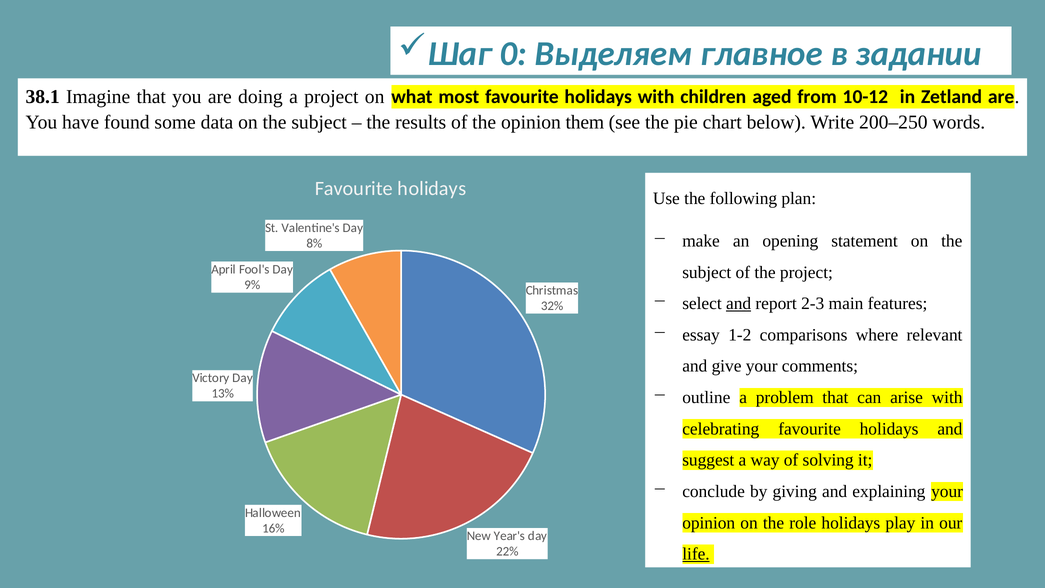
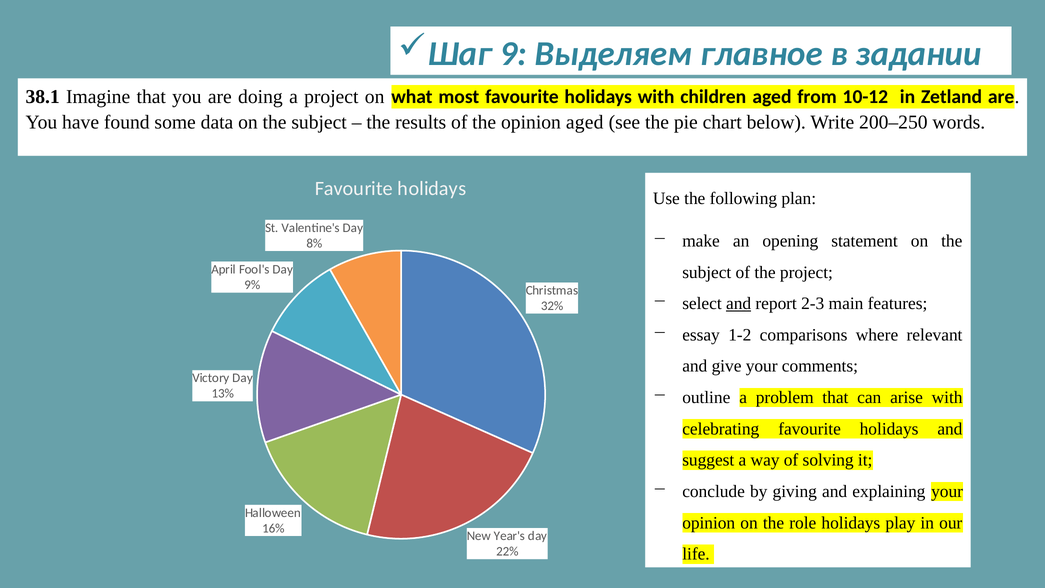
0: 0 -> 9
opinion them: them -> aged
life underline: present -> none
